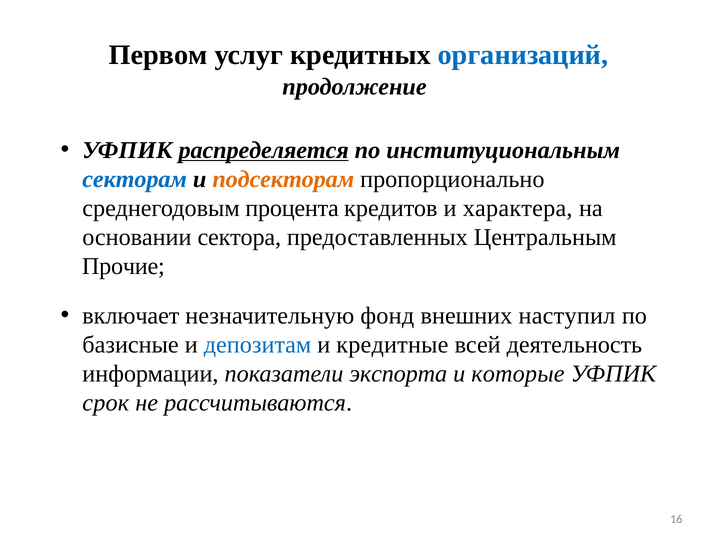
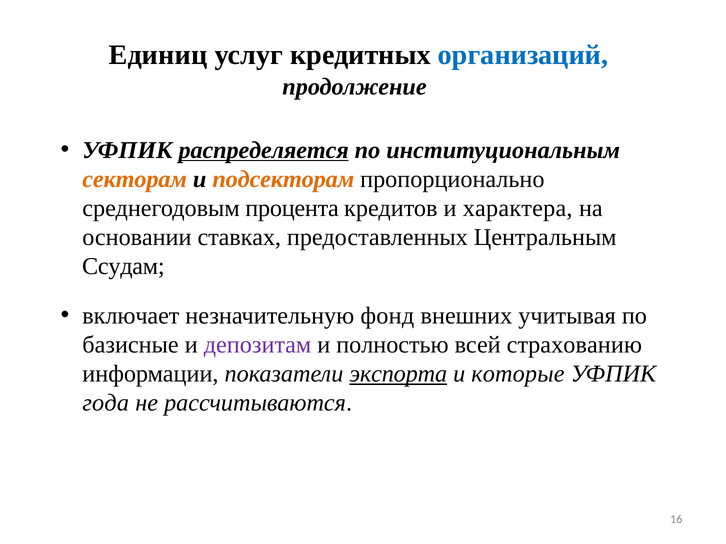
Первом: Первом -> Единиц
секторам colour: blue -> orange
сектора: сектора -> ставках
Прочие: Прочие -> Ссудам
наступил: наступил -> учитывая
депозитам colour: blue -> purple
кредитные: кредитные -> полностью
деятельность: деятельность -> страхованию
экспорта underline: none -> present
срок: срок -> года
